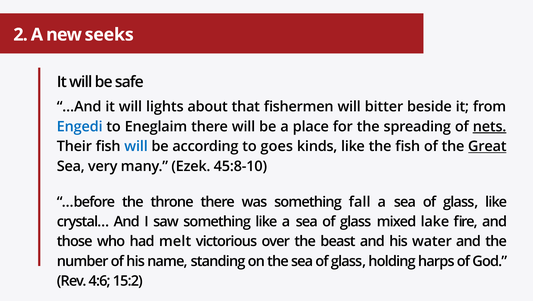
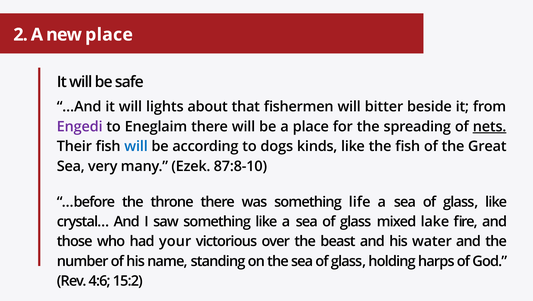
new seeks: seeks -> place
Engedi colour: blue -> purple
goes: goes -> dogs
Great underline: present -> none
45:8-10: 45:8-10 -> 87:8-10
fall: fall -> life
melt: melt -> your
